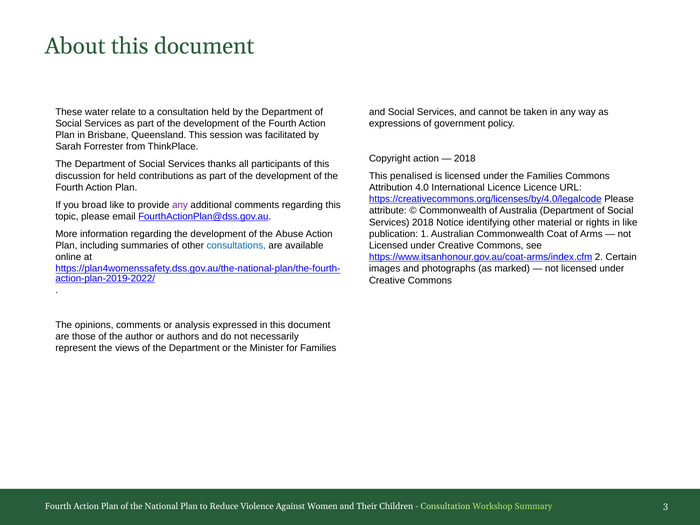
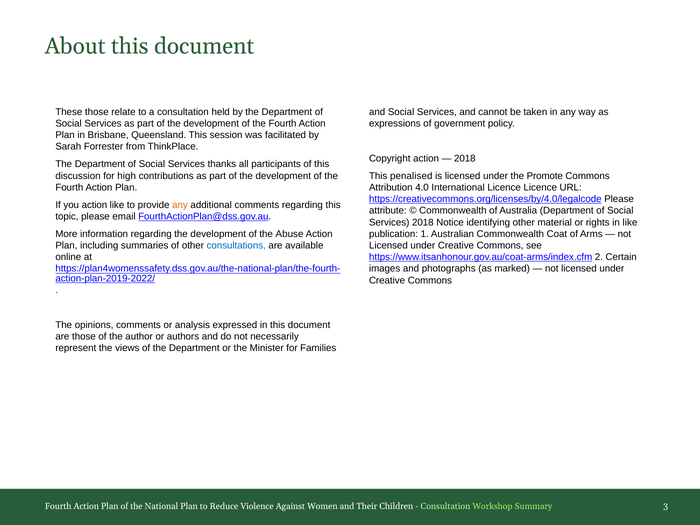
These water: water -> those
for held: held -> high
the Families: Families -> Promote
you broad: broad -> action
any at (180, 205) colour: purple -> orange
